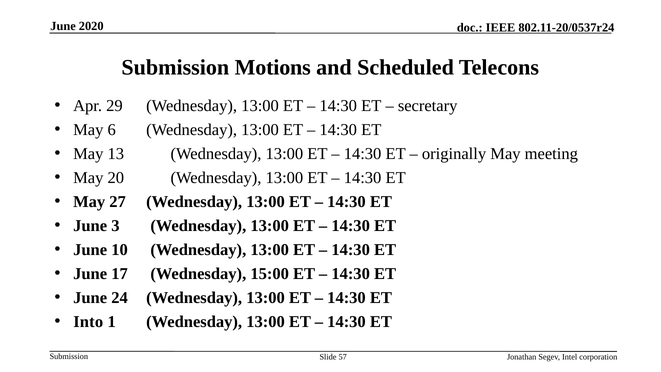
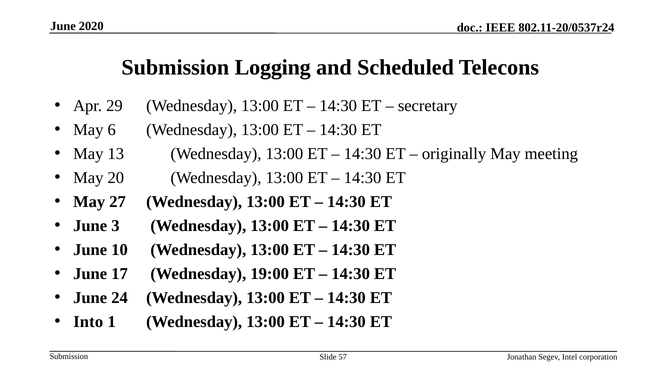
Motions: Motions -> Logging
15:00: 15:00 -> 19:00
